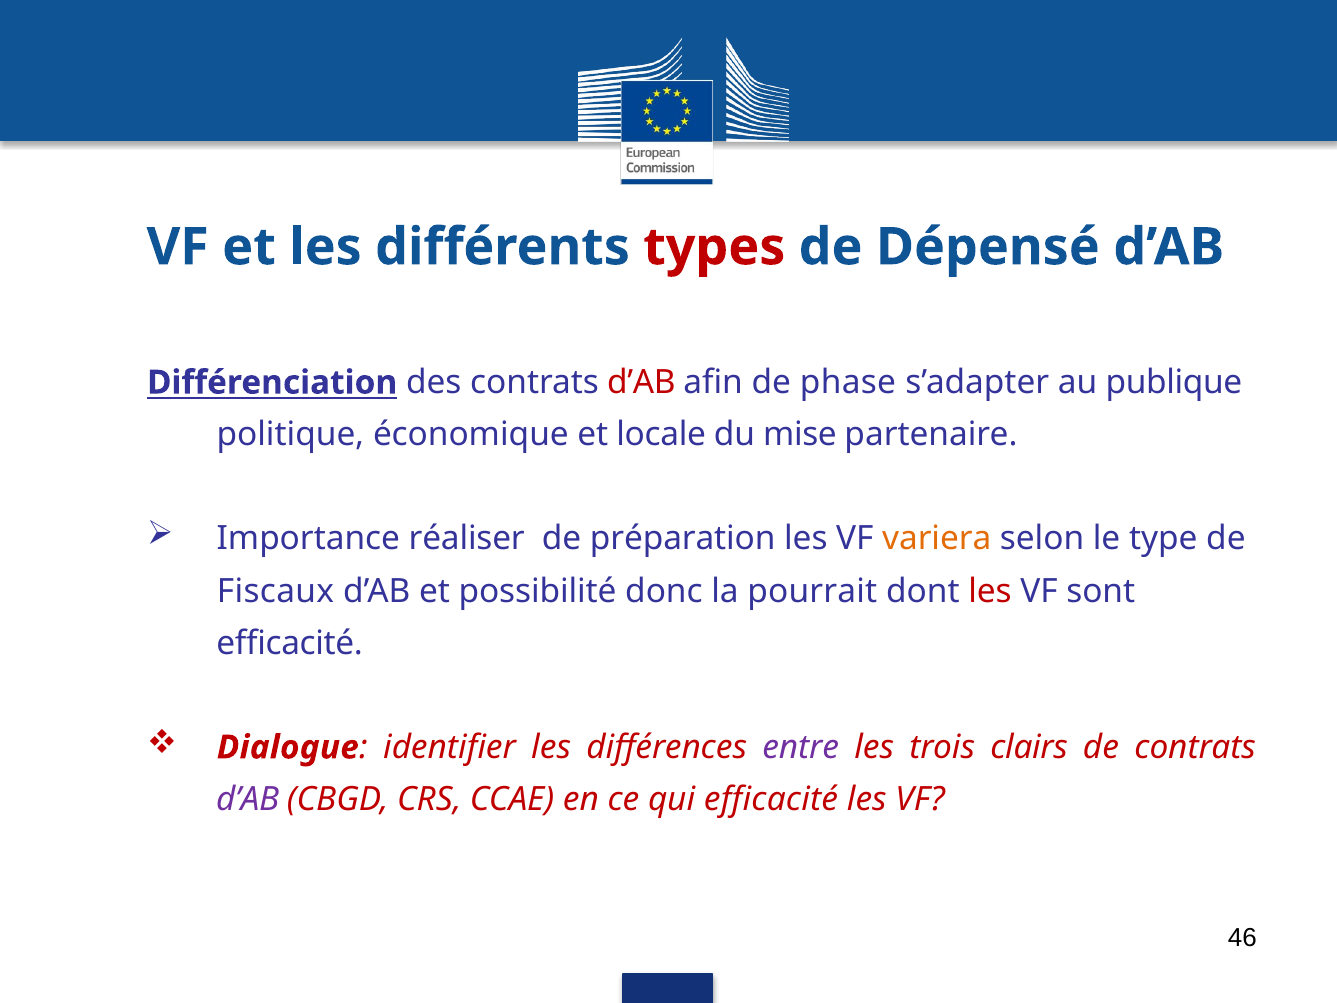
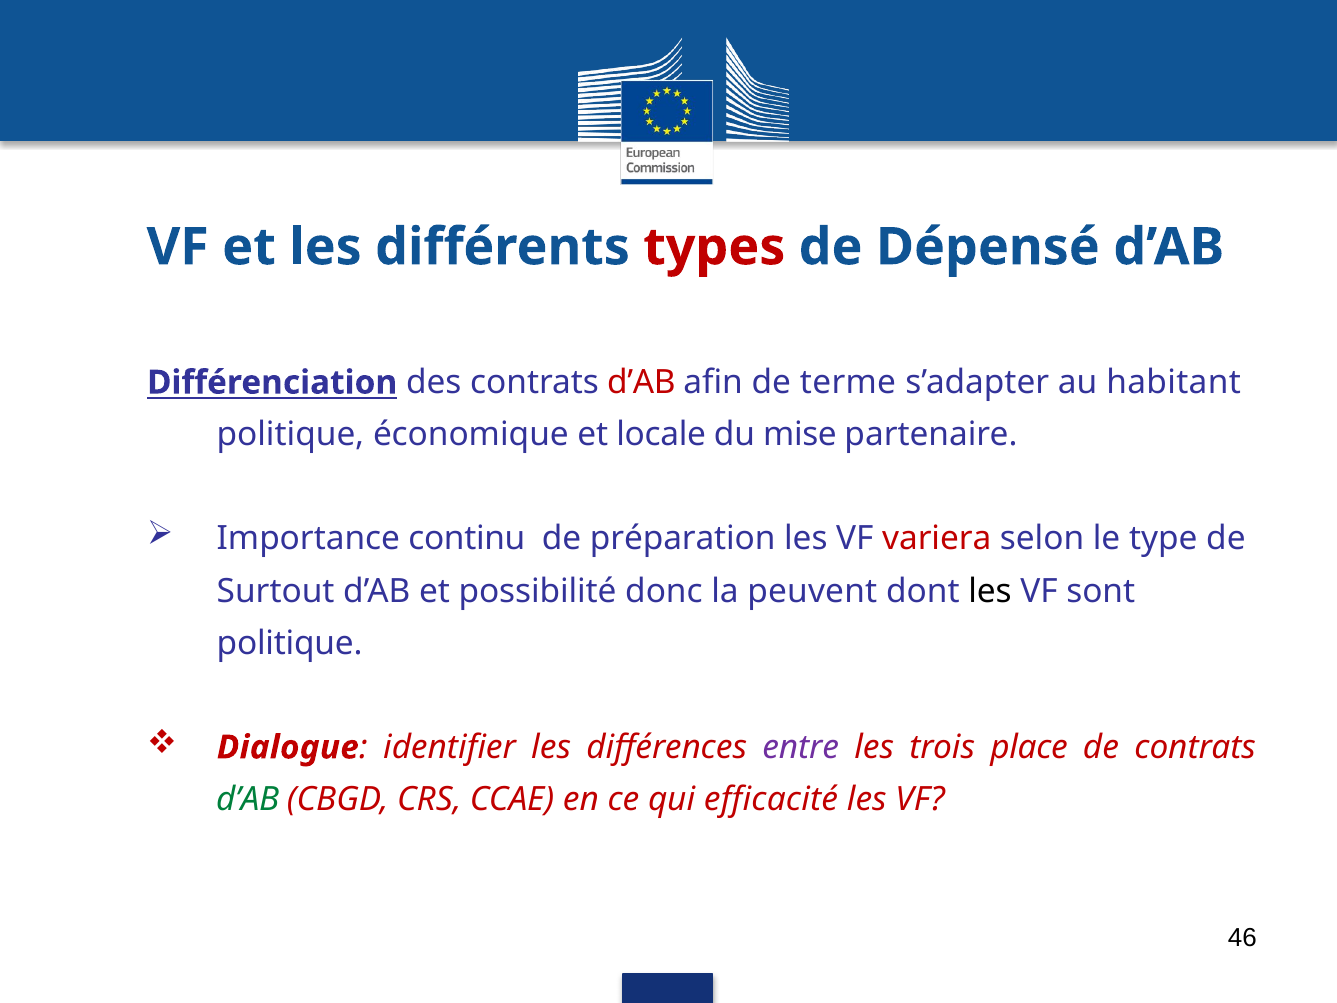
phase: phase -> terme
publique: publique -> habitant
réaliser: réaliser -> continu
variera colour: orange -> red
Fiscaux: Fiscaux -> Surtout
pourrait: pourrait -> peuvent
les at (990, 591) colour: red -> black
efficacité at (290, 643): efficacité -> politique
clairs: clairs -> place
d’AB at (248, 799) colour: purple -> green
